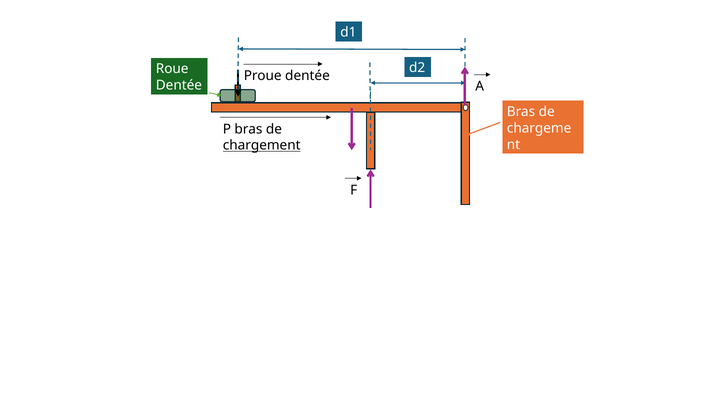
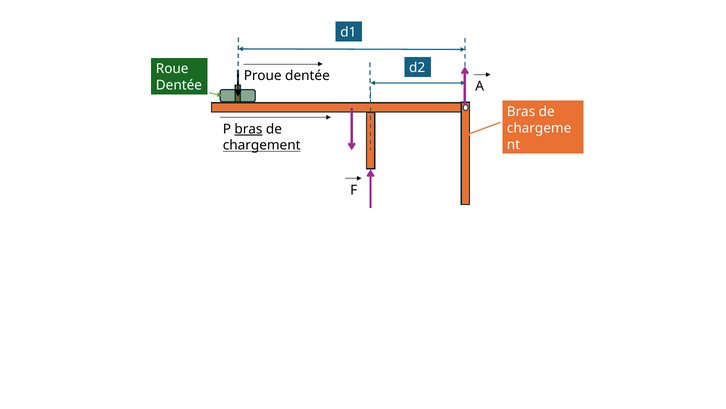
bras at (248, 129) underline: none -> present
